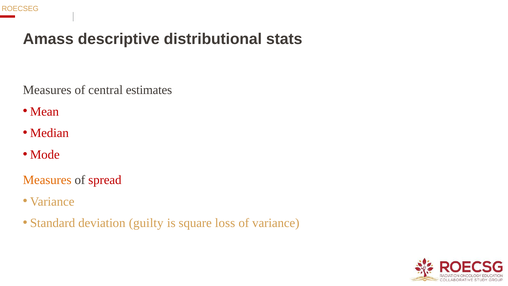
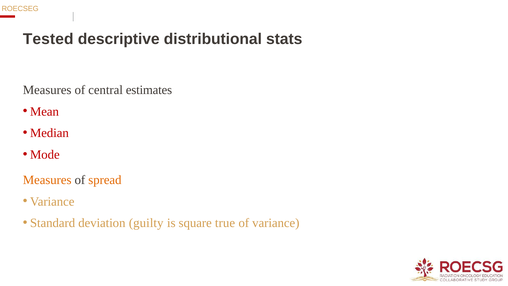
Amass: Amass -> Tested
spread colour: red -> orange
loss: loss -> true
